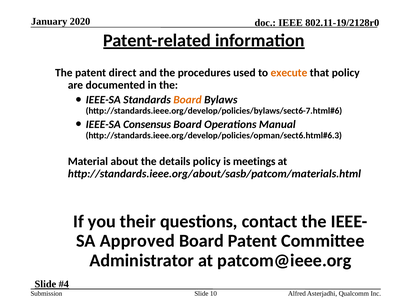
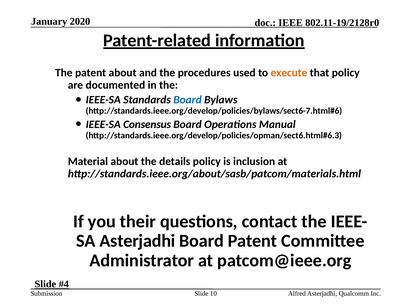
patent direct: direct -> about
Board at (188, 100) colour: orange -> blue
meetings: meetings -> inclusion
Approved at (137, 241): Approved -> Asterjadhi
